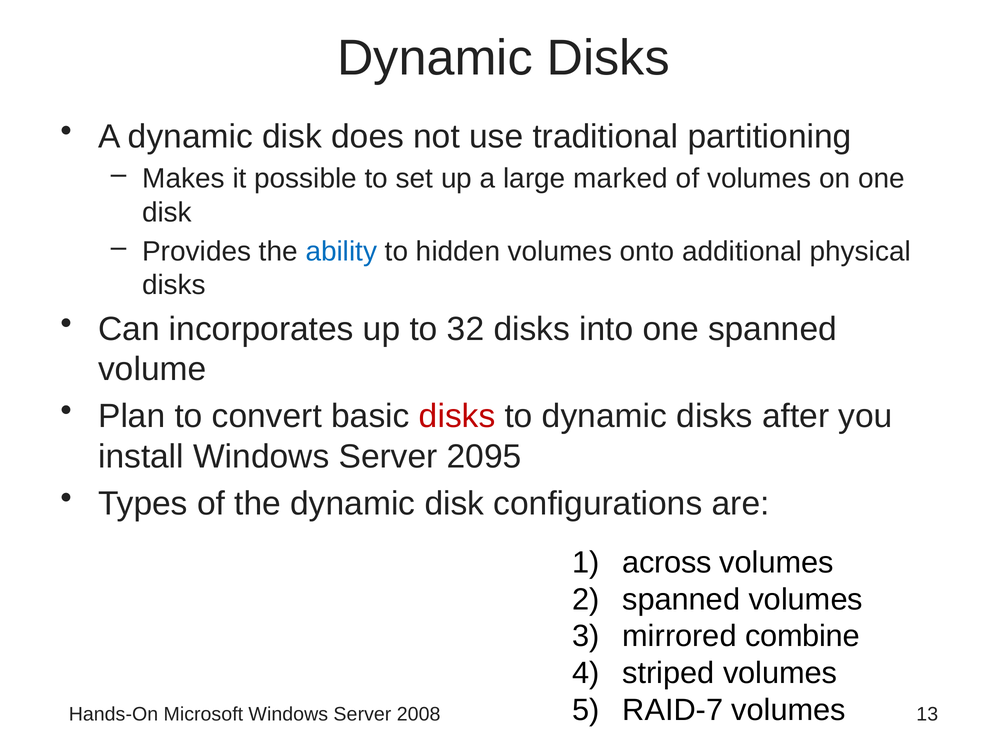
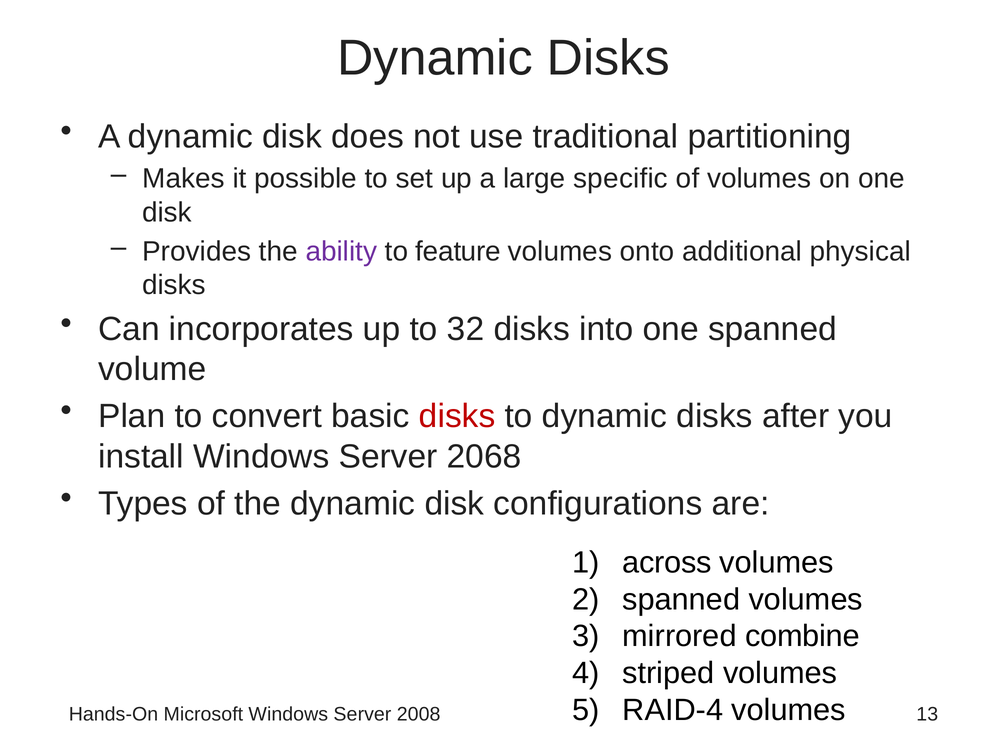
marked: marked -> specific
ability colour: blue -> purple
hidden: hidden -> feature
2095: 2095 -> 2068
RAID-7: RAID-7 -> RAID-4
